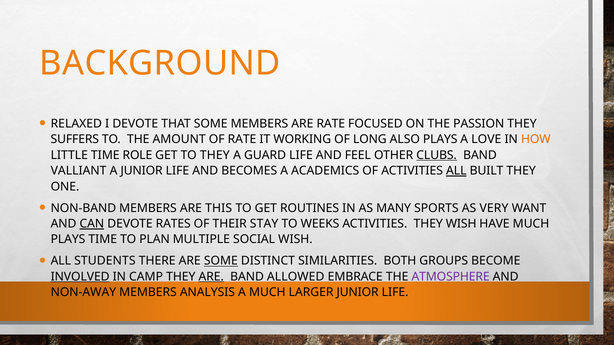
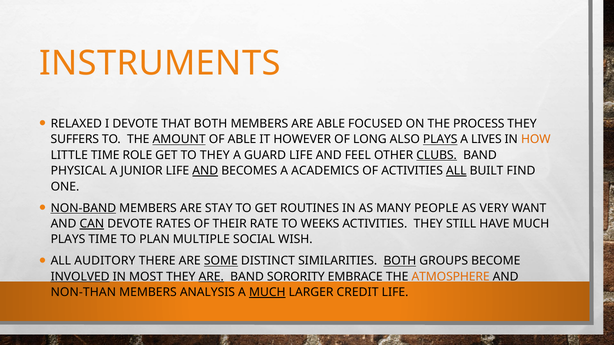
BACKGROUND: BACKGROUND -> INSTRUMENTS
THAT SOME: SOME -> BOTH
ARE RATE: RATE -> ABLE
PASSION: PASSION -> PROCESS
AMOUNT underline: none -> present
OF RATE: RATE -> ABLE
WORKING: WORKING -> HOWEVER
PLAYS at (440, 140) underline: none -> present
LOVE: LOVE -> LIVES
VALLIANT: VALLIANT -> PHYSICAL
AND at (205, 171) underline: none -> present
BUILT THEY: THEY -> FIND
NON-BAND underline: none -> present
THIS: THIS -> STAY
SPORTS: SPORTS -> PEOPLE
STAY: STAY -> RATE
THEY WISH: WISH -> STILL
STUDENTS: STUDENTS -> AUDITORY
BOTH at (400, 261) underline: none -> present
CAMP: CAMP -> MOST
ALLOWED: ALLOWED -> SORORITY
ATMOSPHERE colour: purple -> orange
NON-AWAY: NON-AWAY -> NON-THAN
MUCH at (267, 293) underline: none -> present
LARGER JUNIOR: JUNIOR -> CREDIT
